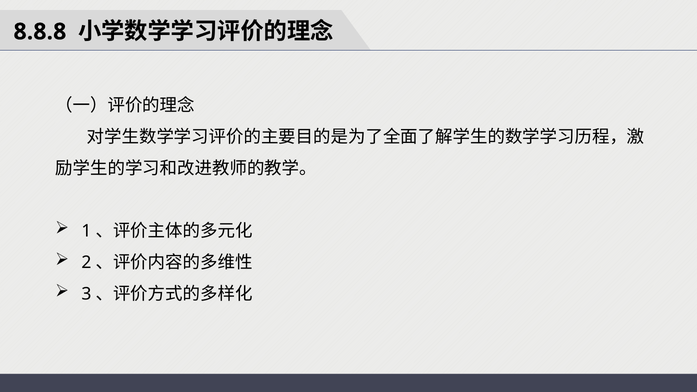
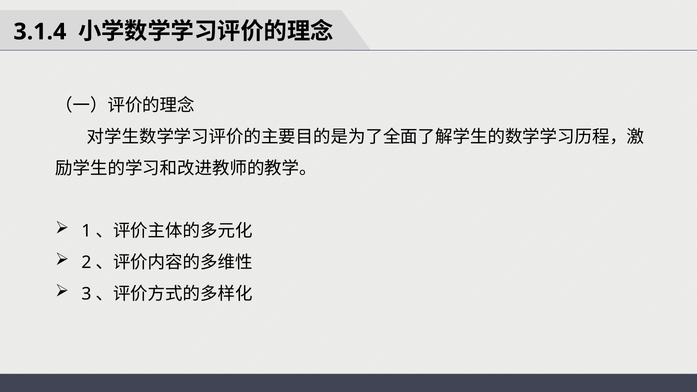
8.8.8: 8.8.8 -> 3.1.4
